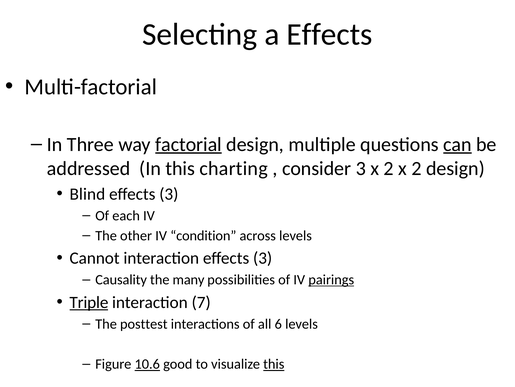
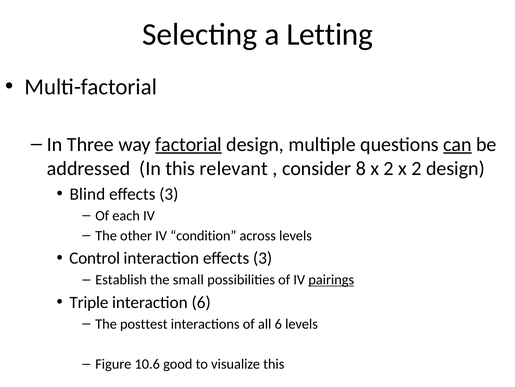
a Effects: Effects -> Letting
charting: charting -> relevant
consider 3: 3 -> 8
Cannot: Cannot -> Control
Causality: Causality -> Establish
many: many -> small
Triple underline: present -> none
interaction 7: 7 -> 6
10.6 underline: present -> none
this at (274, 364) underline: present -> none
